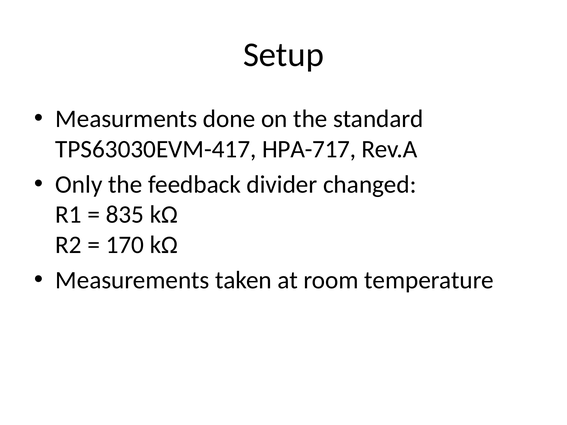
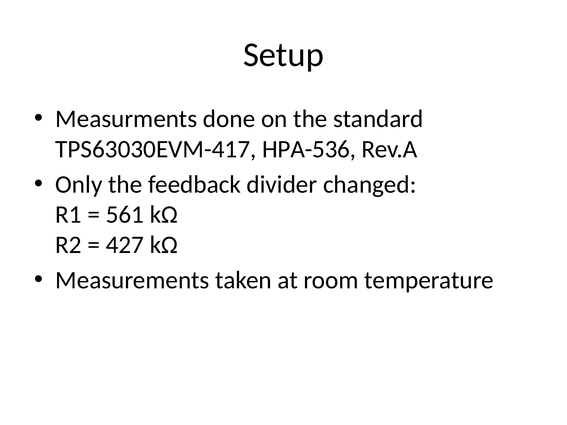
HPA-717: HPA-717 -> HPA-536
835: 835 -> 561
170: 170 -> 427
